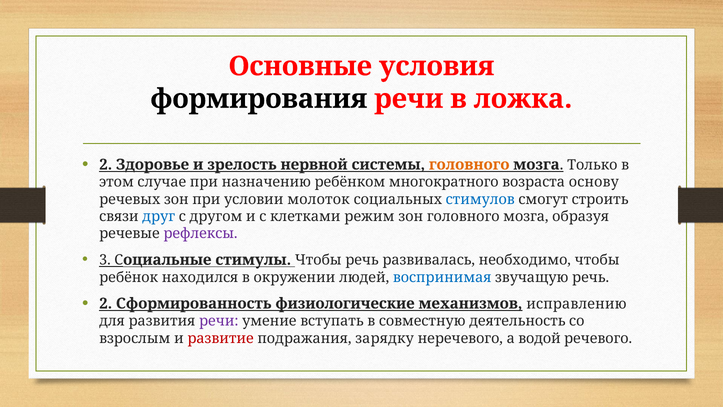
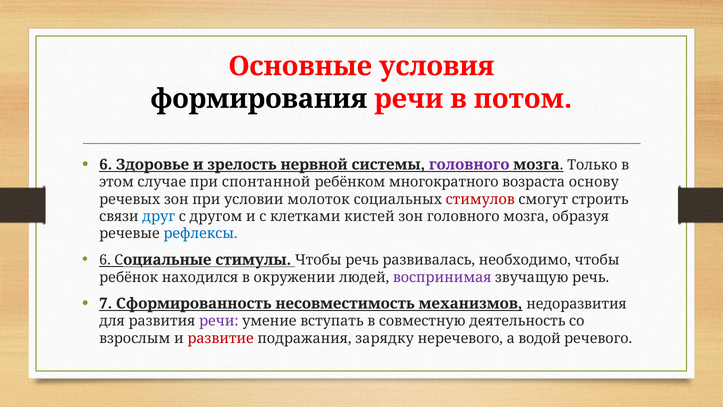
ложка: ложка -> потом
2 at (106, 164): 2 -> 6
головного at (469, 164) colour: orange -> purple
назначению: назначению -> спонтанной
стимулов colour: blue -> red
режим: режим -> кистей
рефлексы colour: purple -> blue
3 at (105, 260): 3 -> 6
воспринимая colour: blue -> purple
2 at (106, 303): 2 -> 7
физиологические: физиологические -> несовместимость
исправлению: исправлению -> недоразвития
